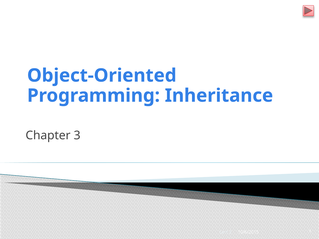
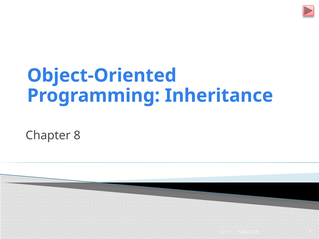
3: 3 -> 8
